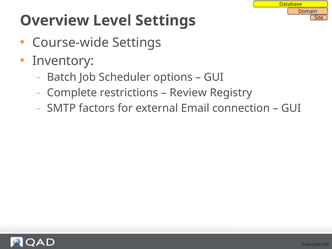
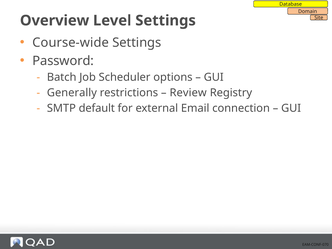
Inventory: Inventory -> Password
Complete: Complete -> Generally
factors: factors -> default
